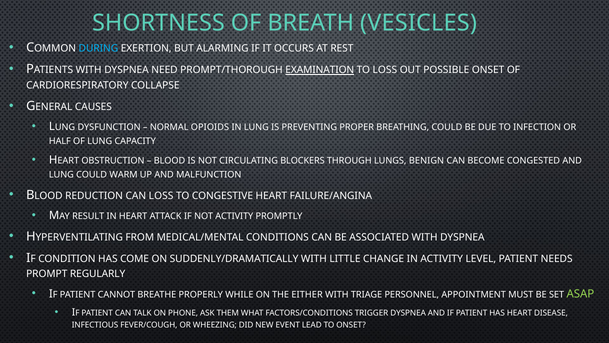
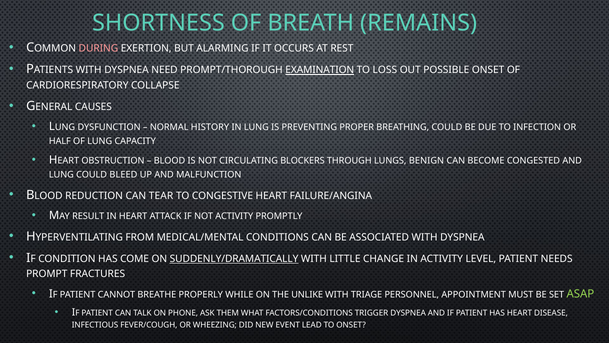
VESICLES: VESICLES -> REMAINS
DURING colour: light blue -> pink
OPIOIDS: OPIOIDS -> HISTORY
WARM: WARM -> BLEED
CAN LOSS: LOSS -> TEAR
SUDDENLY/DRAMATICALLY underline: none -> present
REGULARLY: REGULARLY -> FRACTURES
EITHER: EITHER -> UNLIKE
